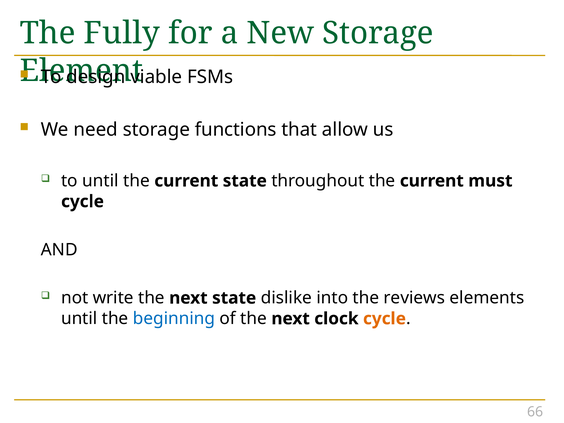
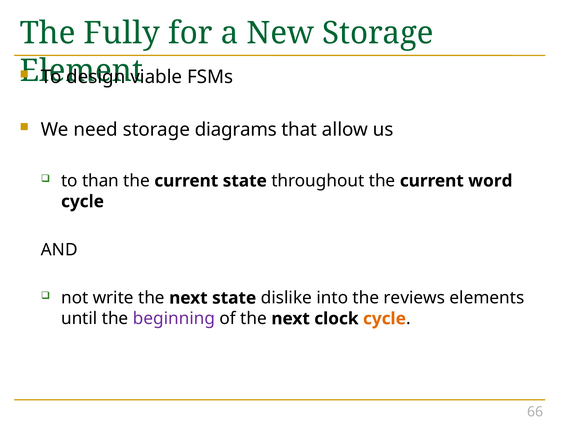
functions: functions -> diagrams
to until: until -> than
must: must -> word
beginning colour: blue -> purple
